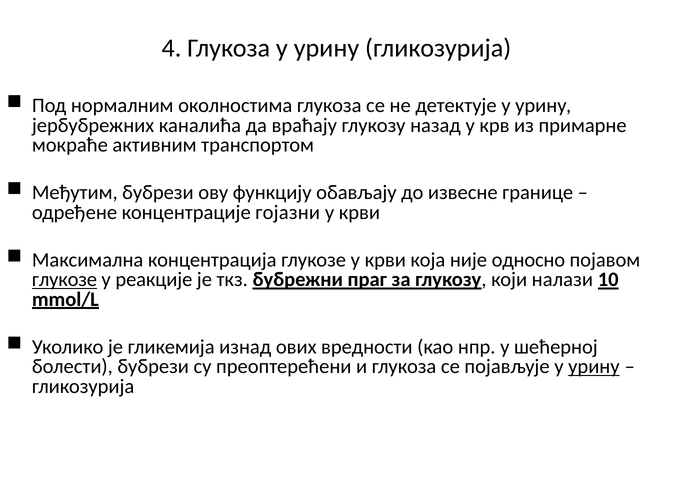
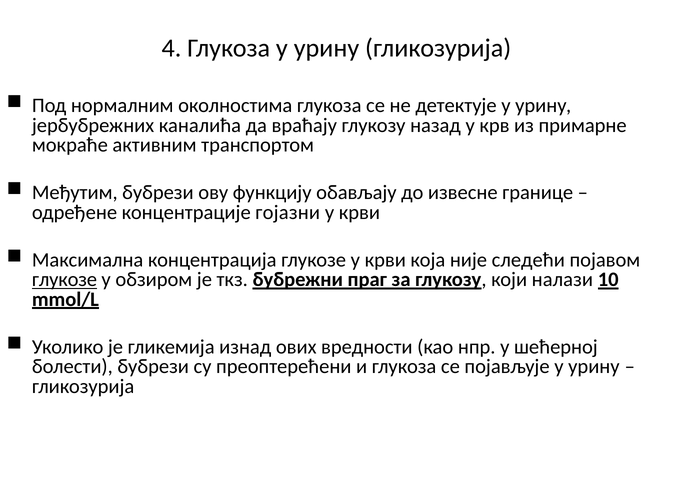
односно: односно -> следећи
реакције: реакције -> обзиром
урину at (594, 367) underline: present -> none
